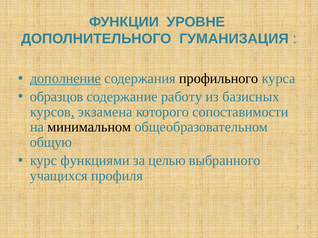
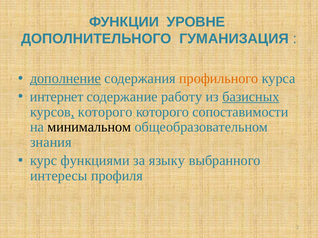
профильного colour: black -> orange
образцов: образцов -> интернет
базисных underline: none -> present
курсов экзамена: экзамена -> которого
общую: общую -> знания
целью: целью -> языку
учащихся: учащихся -> интересы
